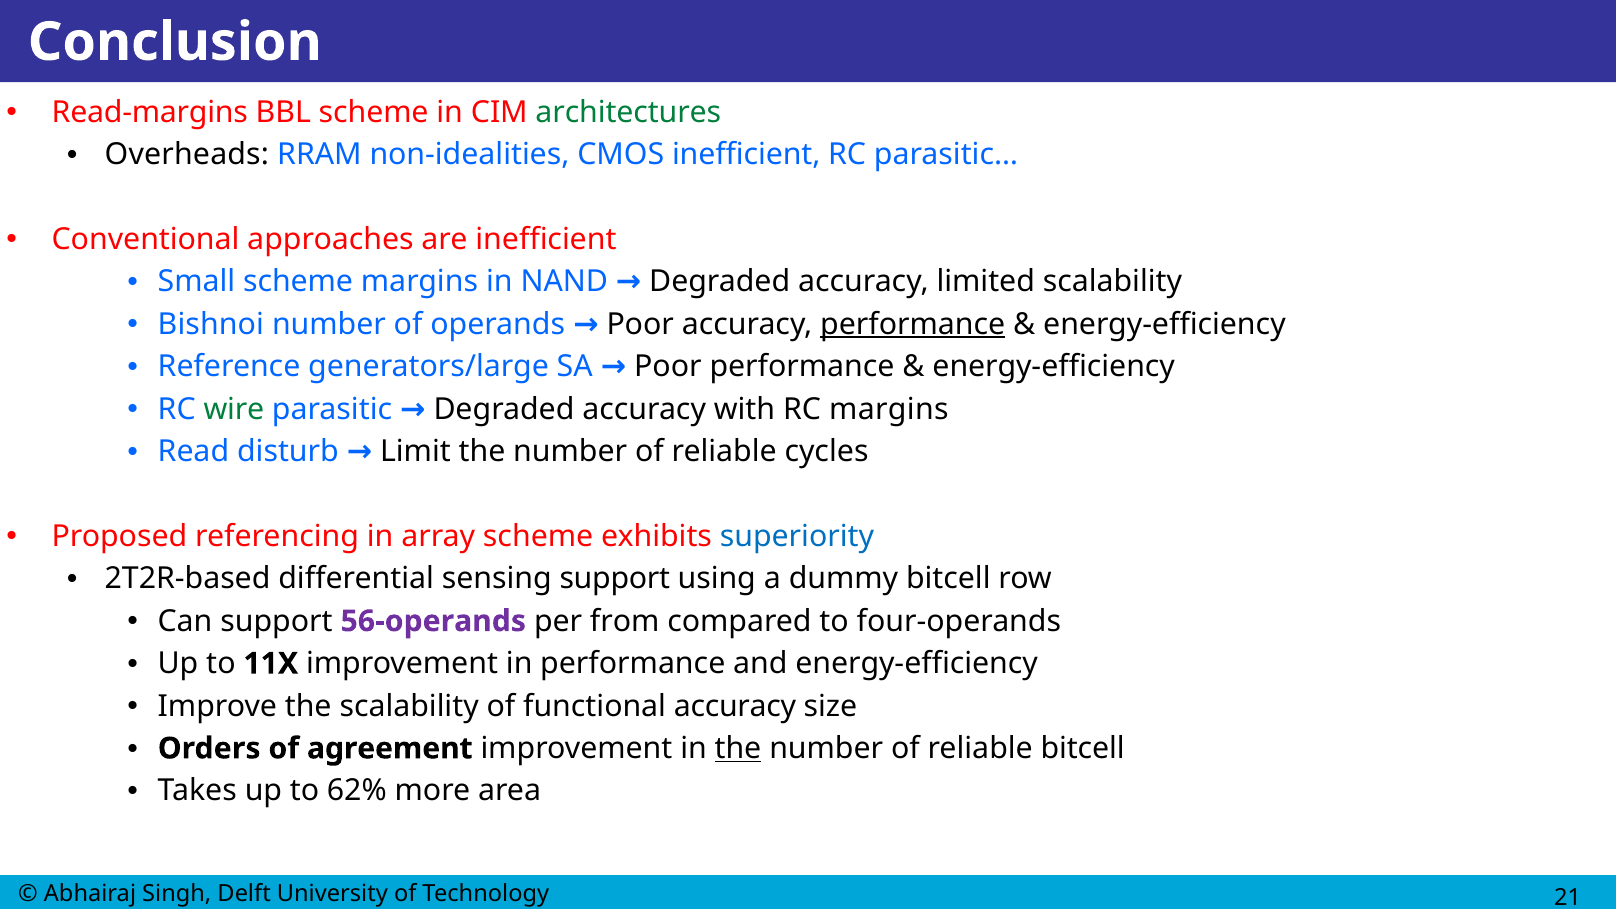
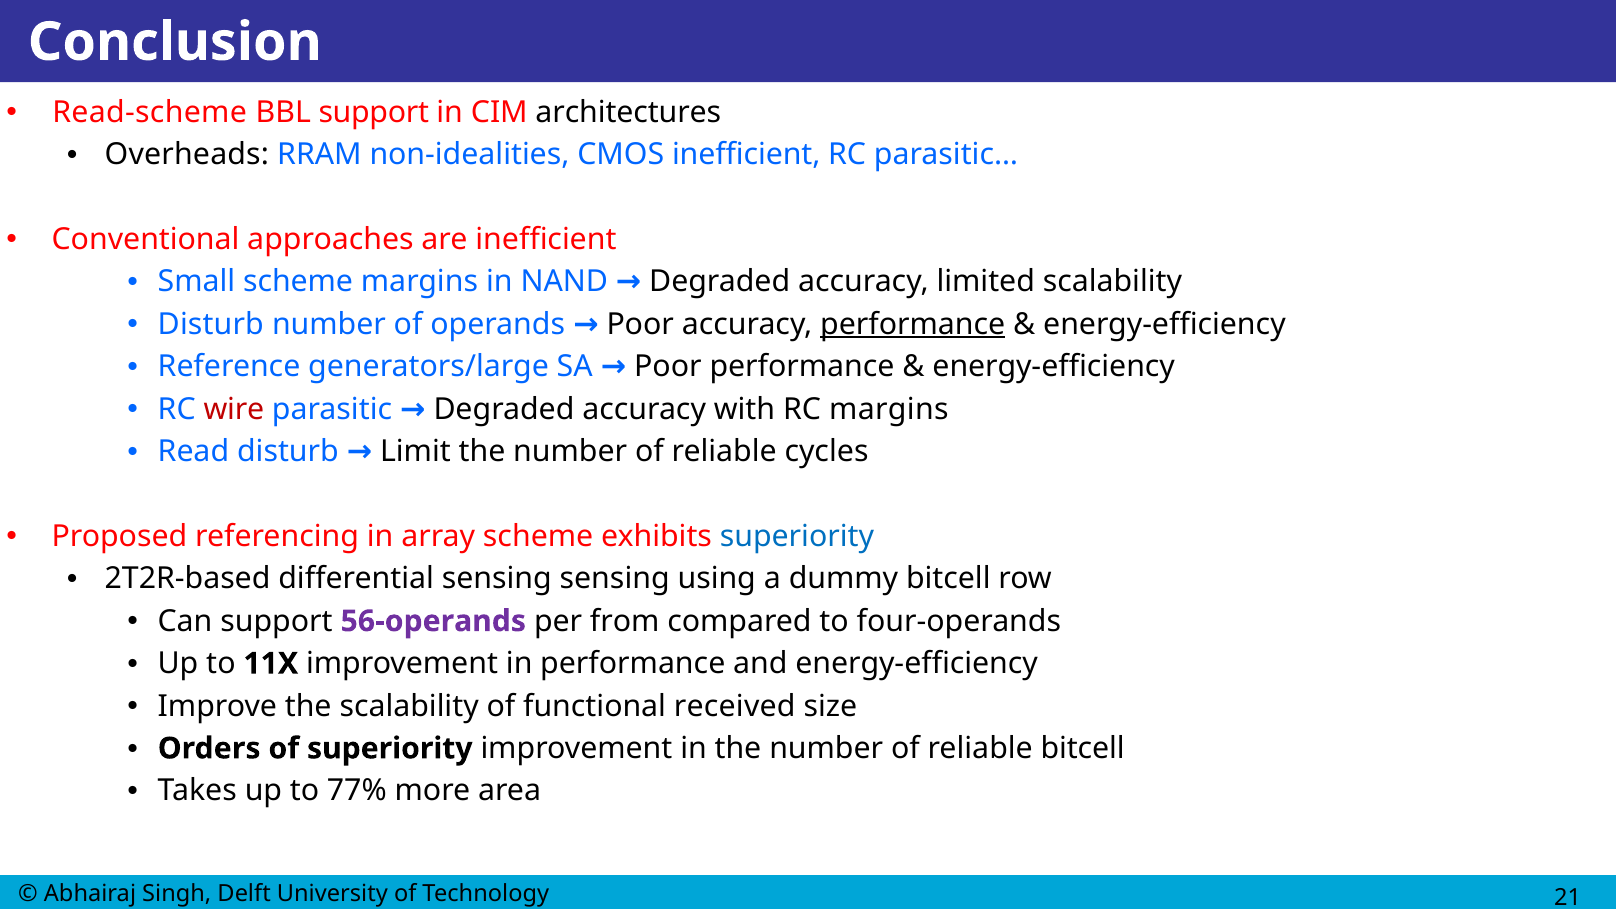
Read-margins: Read-margins -> Read-scheme
BBL scheme: scheme -> support
architectures colour: green -> black
Bishnoi at (211, 324): Bishnoi -> Disturb
wire colour: green -> red
sensing support: support -> sensing
functional accuracy: accuracy -> received
of agreement: agreement -> superiority
the at (738, 748) underline: present -> none
62%: 62% -> 77%
